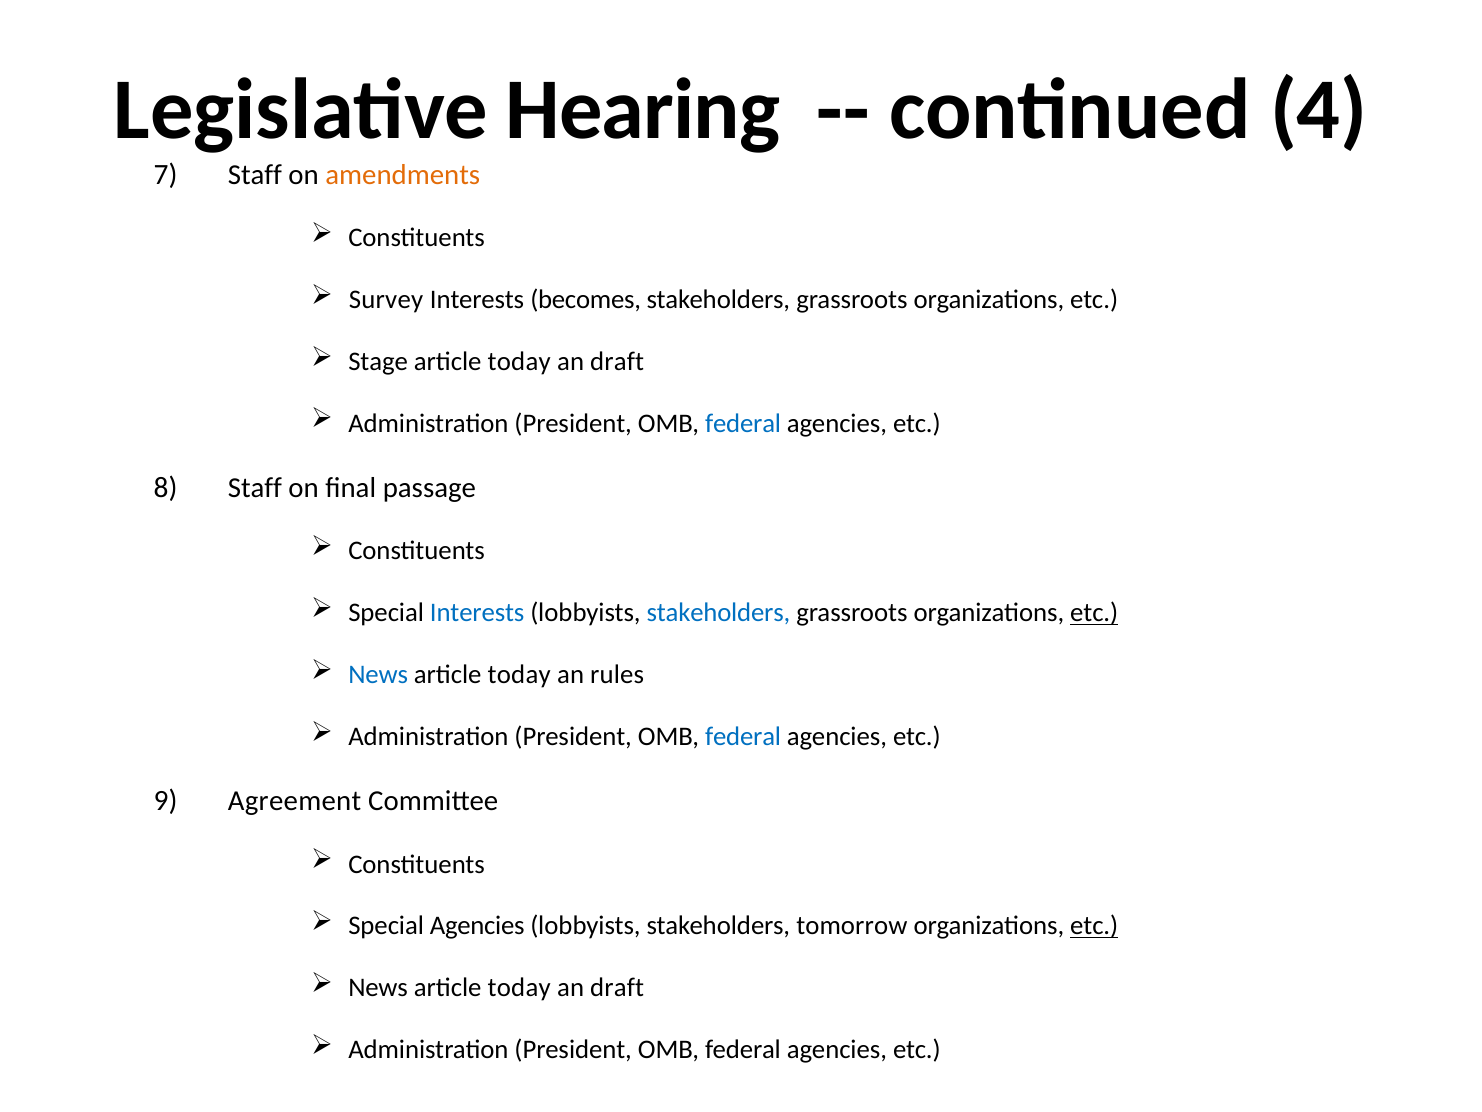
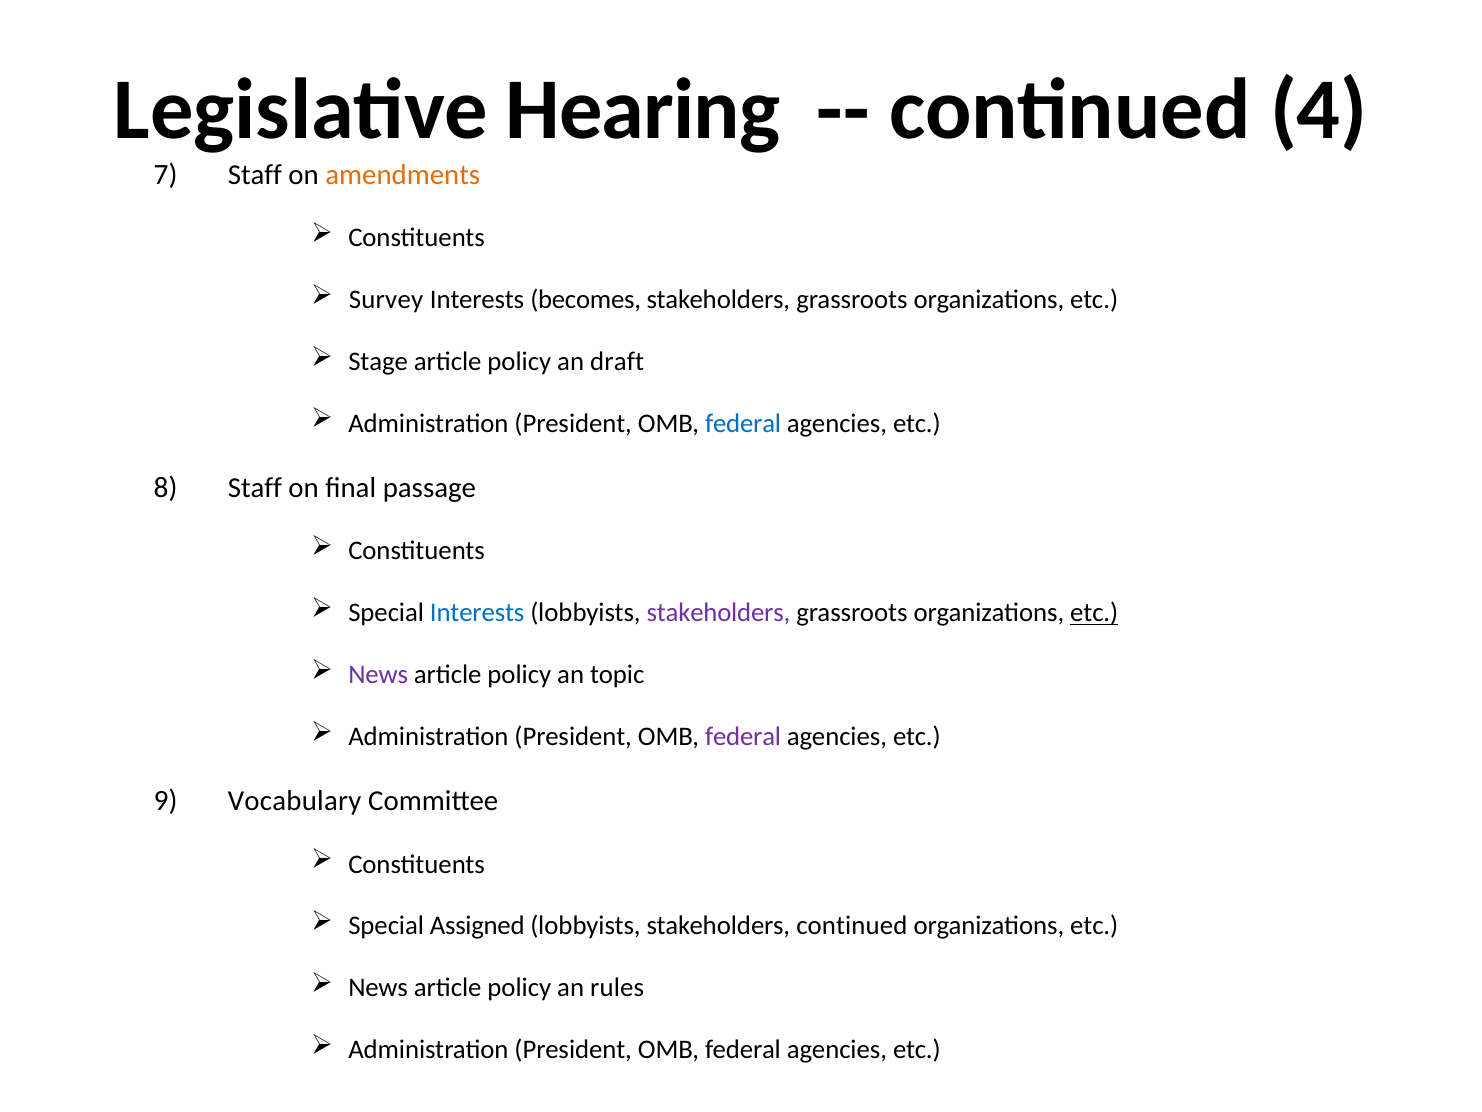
today at (519, 361): today -> policy
stakeholders at (718, 613) colour: blue -> purple
News at (378, 674) colour: blue -> purple
today at (519, 674): today -> policy
rules: rules -> topic
federal at (743, 736) colour: blue -> purple
Agreement: Agreement -> Vocabulary
Special Agencies: Agencies -> Assigned
stakeholders tomorrow: tomorrow -> continued
etc at (1094, 926) underline: present -> none
today at (519, 987): today -> policy
draft at (617, 987): draft -> rules
